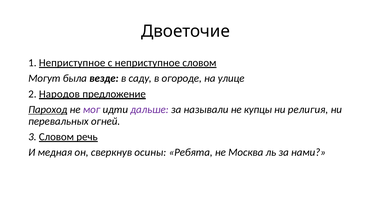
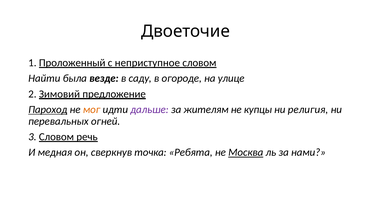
1 Неприступное: Неприступное -> Проложенный
Могут: Могут -> Найти
Народов: Народов -> Зимовий
мог colour: purple -> orange
называли: называли -> жителям
осины: осины -> точка
Москва underline: none -> present
